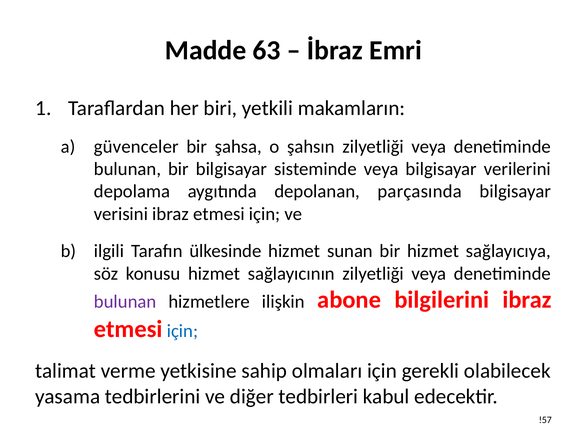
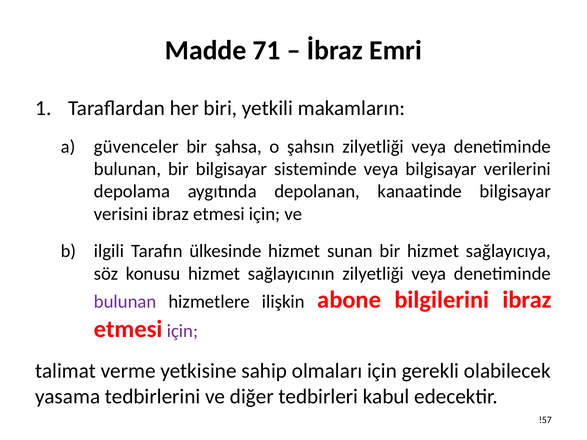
63: 63 -> 71
parçasında: parçasında -> kanaatinde
için at (182, 331) colour: blue -> purple
